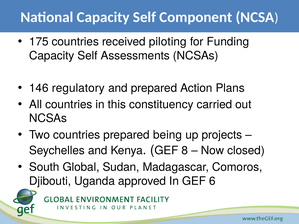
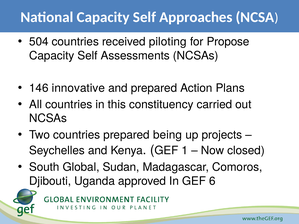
Component: Component -> Approaches
175: 175 -> 504
Funding: Funding -> Propose
regulatory: regulatory -> innovative
8: 8 -> 1
